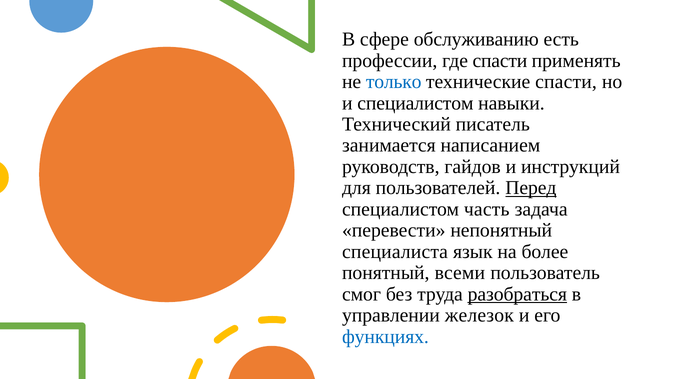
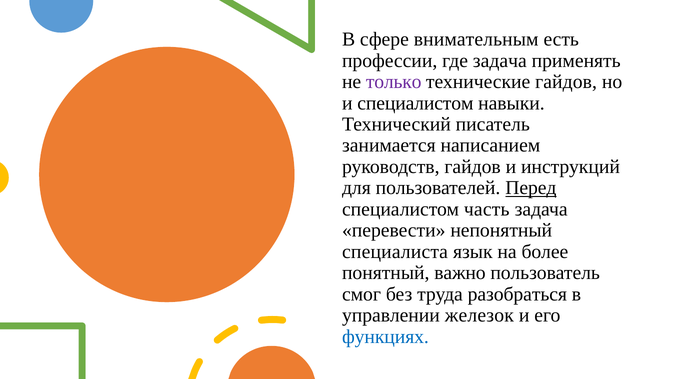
обслуживанию: обслуживанию -> внимательным
где спасти: спасти -> задача
только colour: blue -> purple
технические спасти: спасти -> гайдов
всеми: всеми -> важно
разобраться underline: present -> none
